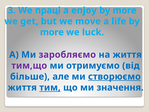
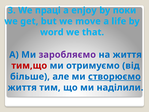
more at (125, 10): more -> поки
more at (52, 32): more -> word
luck: luck -> that
тим,що colour: purple -> red
тим underline: present -> none
значення: значення -> наділили
